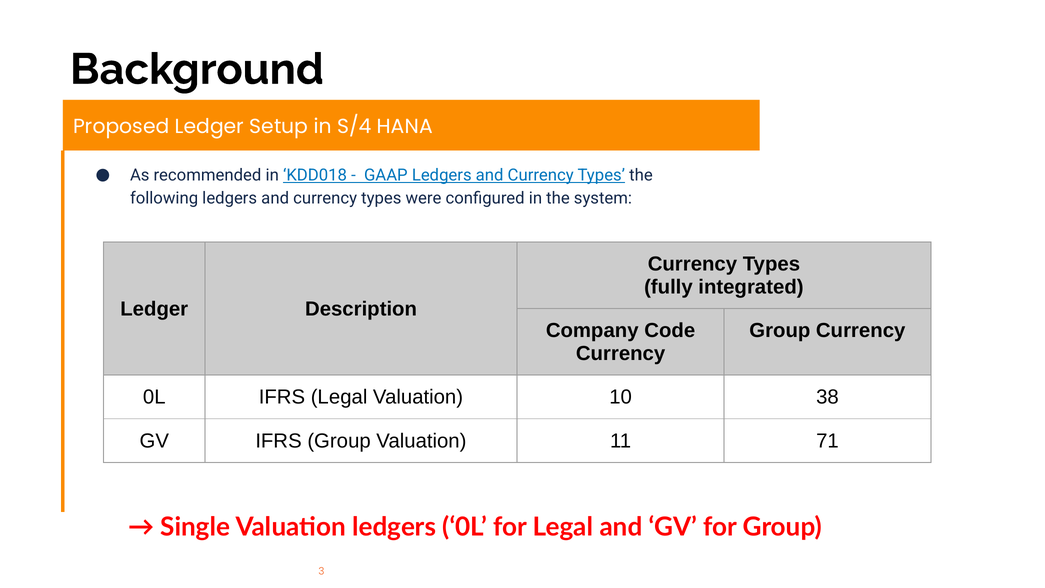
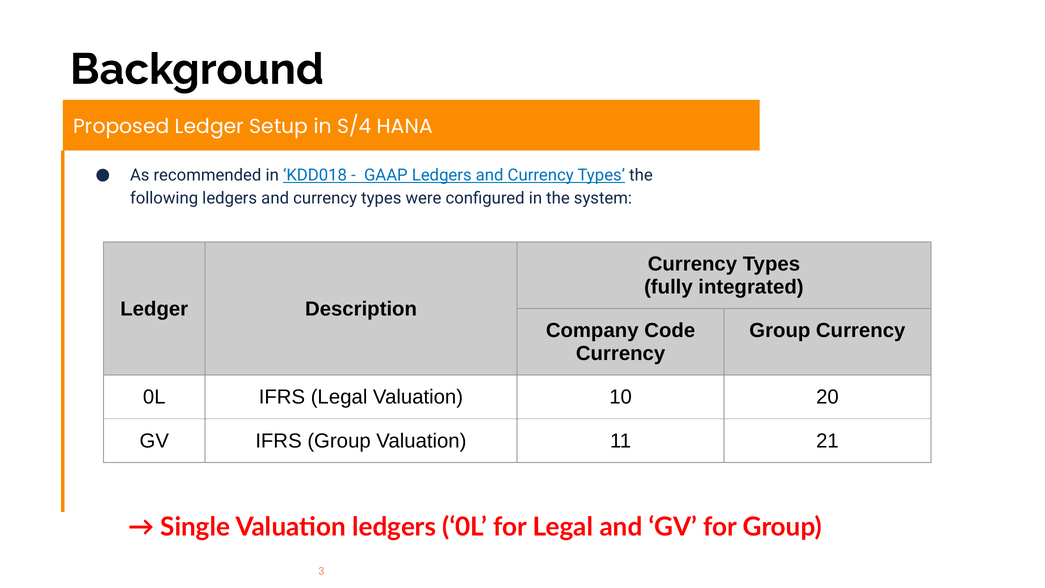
38: 38 -> 20
71: 71 -> 21
